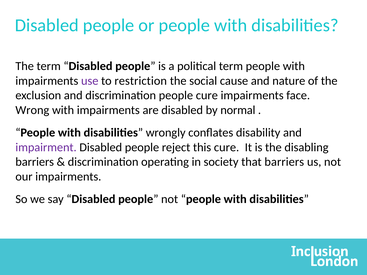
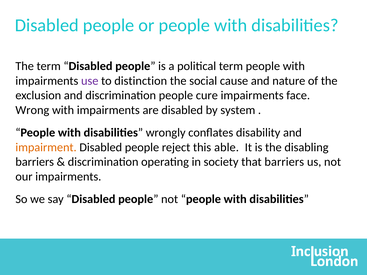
restriction: restriction -> distinction
normal: normal -> system
impairment colour: purple -> orange
this cure: cure -> able
